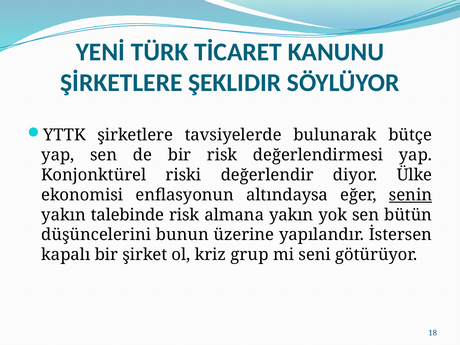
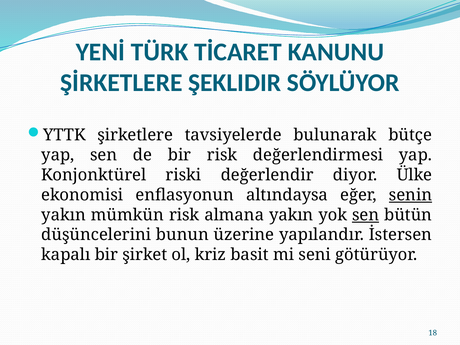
talebinde: talebinde -> mümkün
sen at (366, 215) underline: none -> present
grup: grup -> basit
